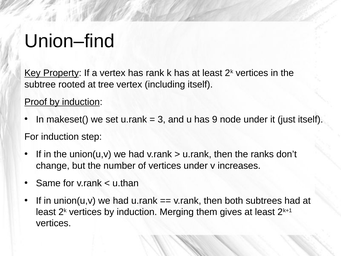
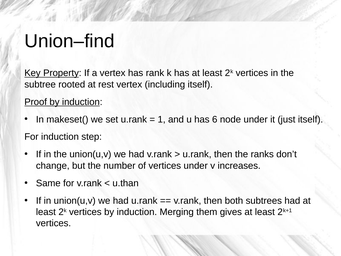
tree: tree -> rest
3: 3 -> 1
9: 9 -> 6
